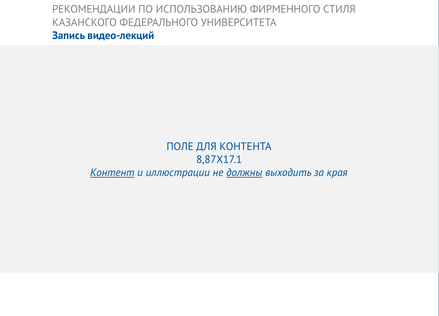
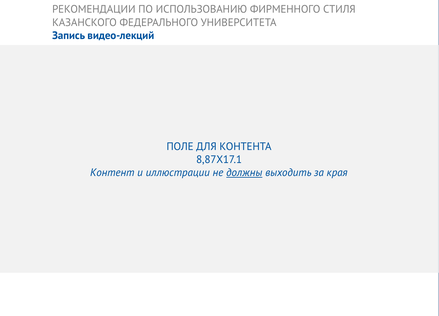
Контент underline: present -> none
